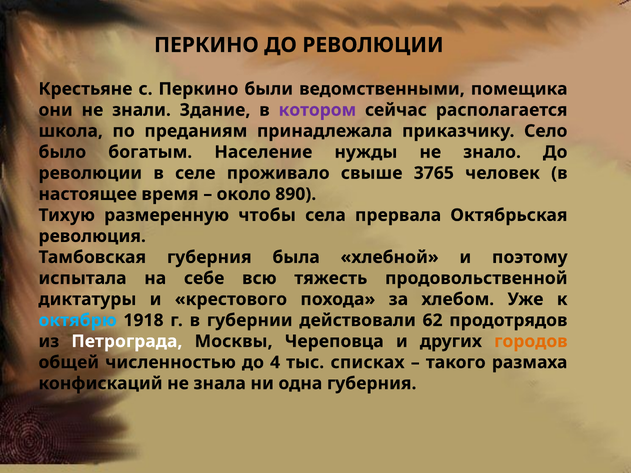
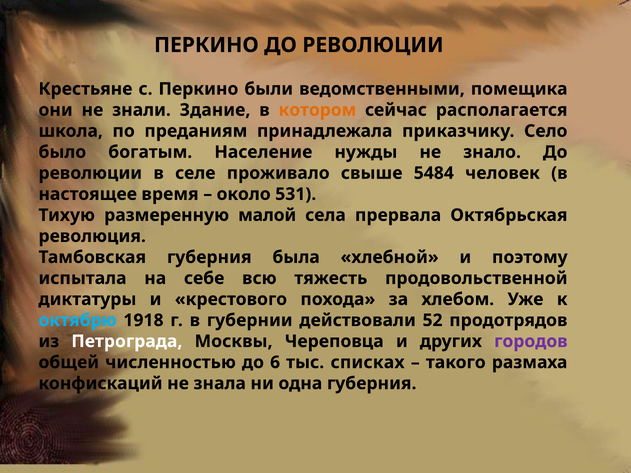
котором colour: purple -> orange
3765: 3765 -> 5484
890: 890 -> 531
чтобы: чтобы -> малой
62: 62 -> 52
городов colour: orange -> purple
4: 4 -> 6
